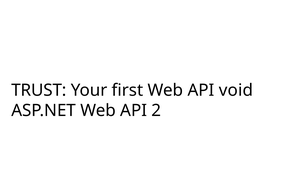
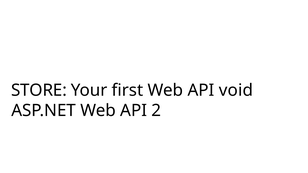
TRUST: TRUST -> STORE
